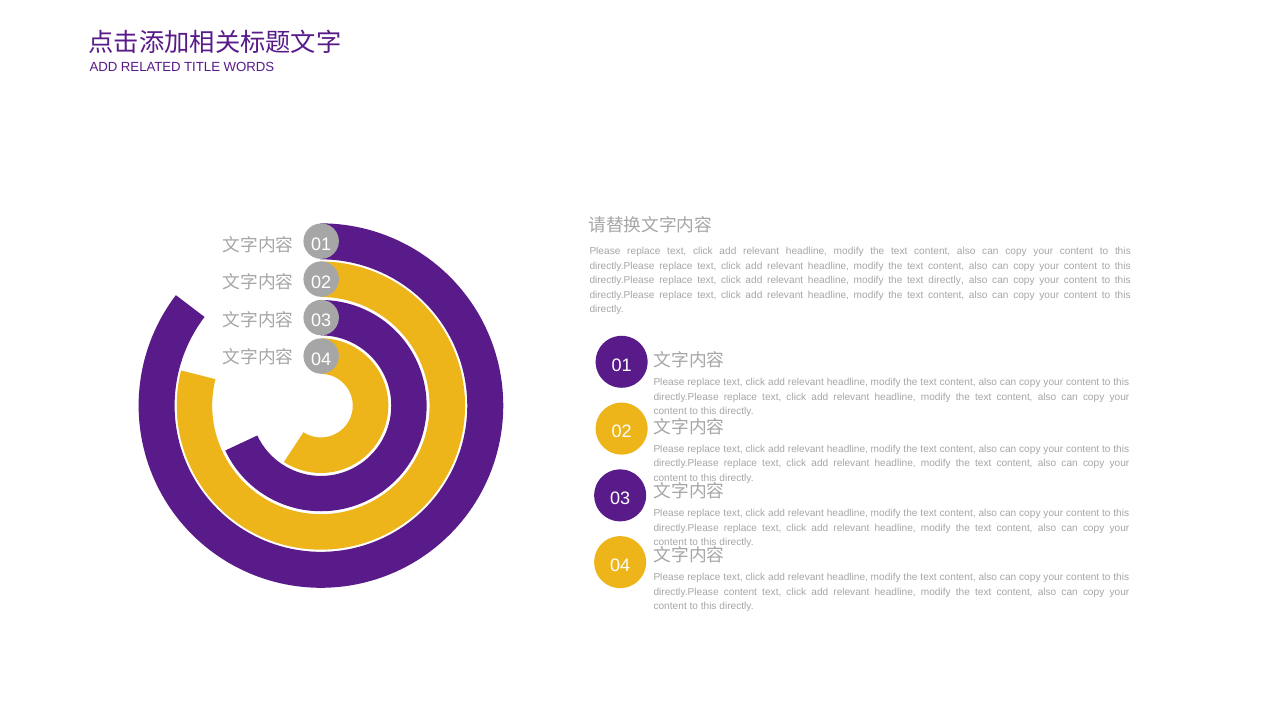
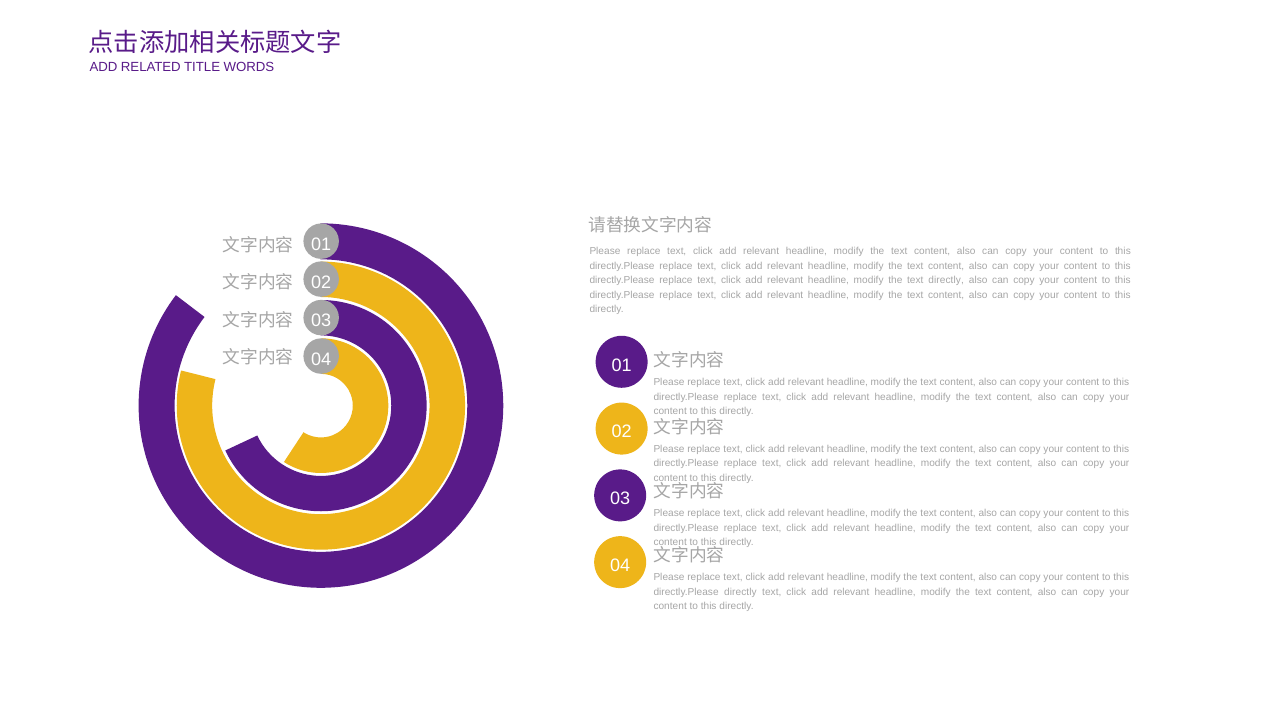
directly.Please content: content -> directly
